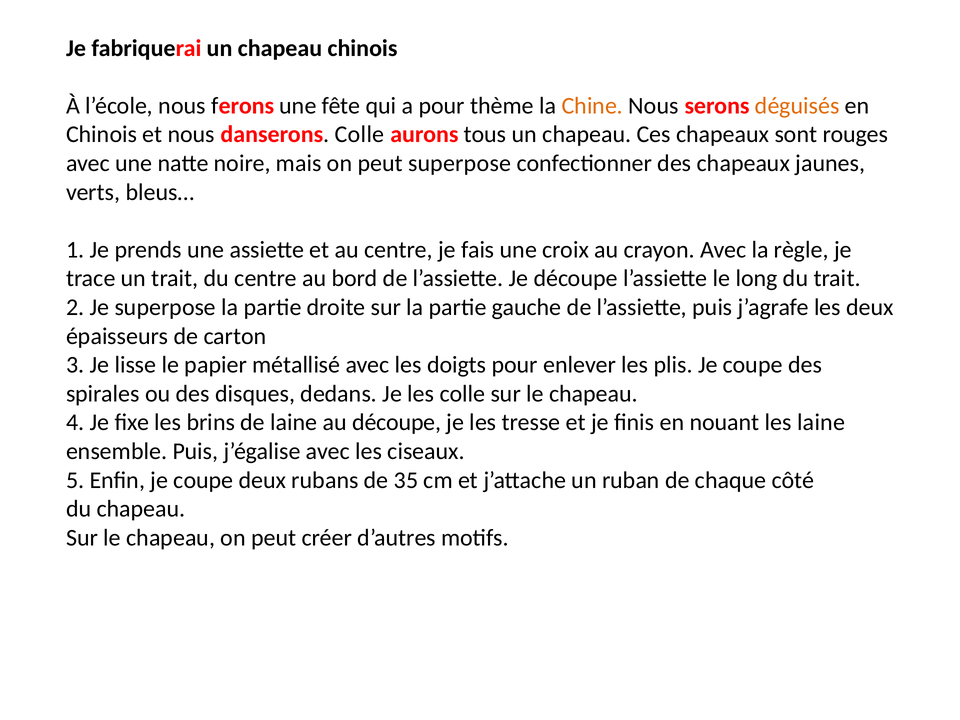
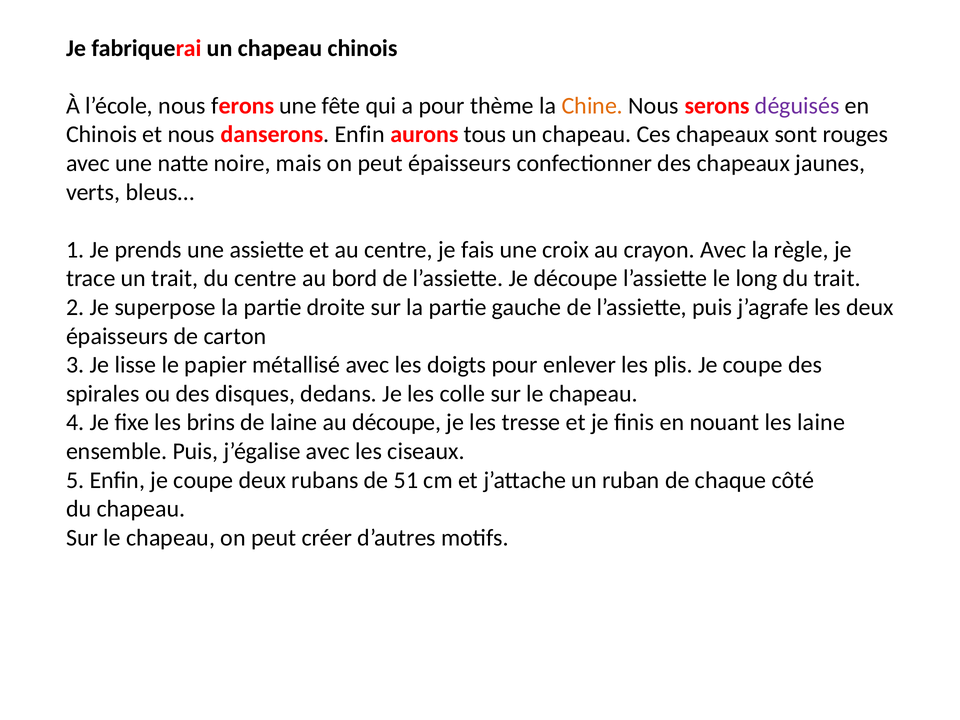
déguisés colour: orange -> purple
danserons Colle: Colle -> Enfin
peut superpose: superpose -> épaisseurs
35: 35 -> 51
